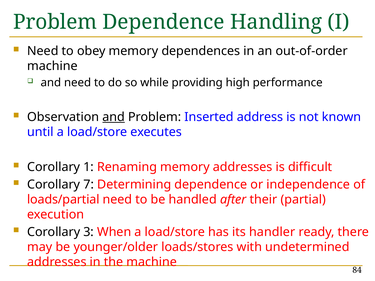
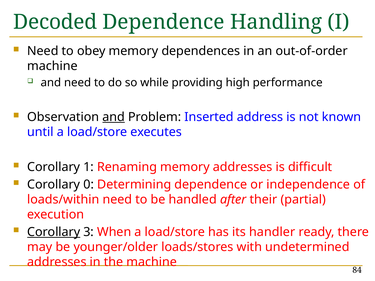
Problem at (55, 22): Problem -> Decoded
7: 7 -> 0
loads/partial: loads/partial -> loads/within
Corollary at (54, 232) underline: none -> present
